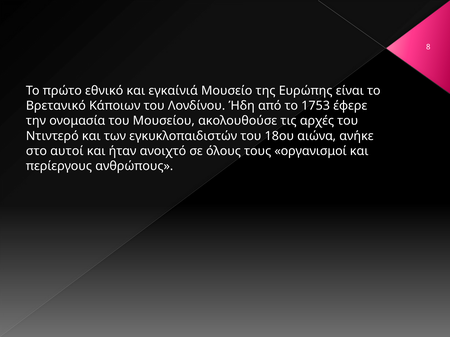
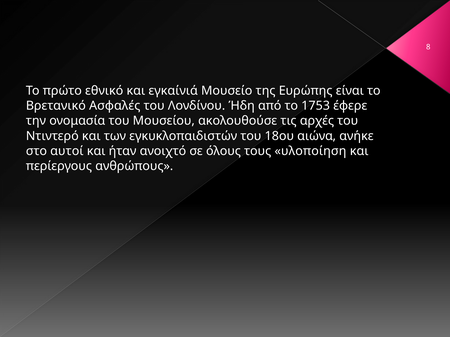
Κάποιων: Κάποιων -> Ασφαλές
οργανισμοί: οργανισμοί -> υλοποίηση
